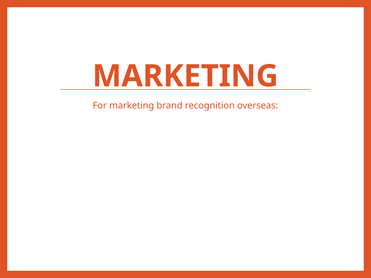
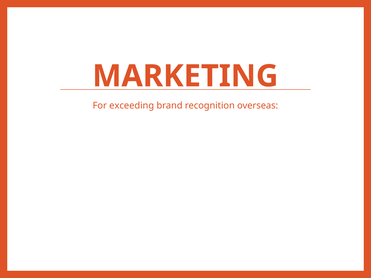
For marketing: marketing -> exceeding
